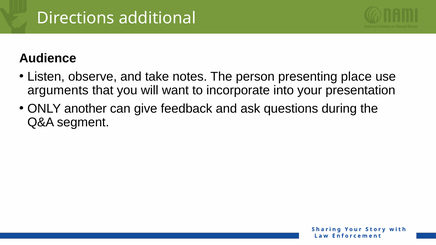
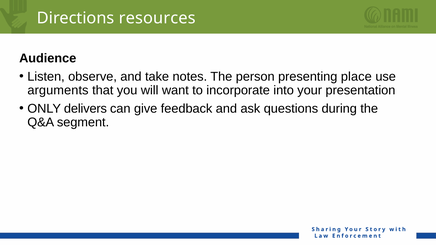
additional: additional -> resources
another: another -> delivers
